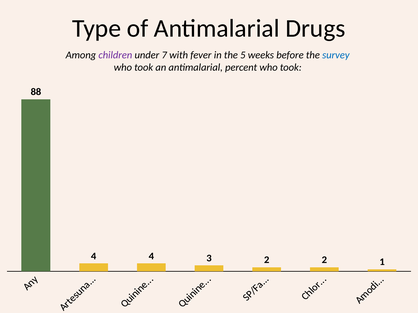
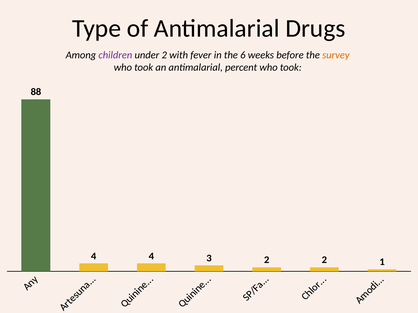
under 7: 7 -> 2
5: 5 -> 6
survey colour: blue -> orange
